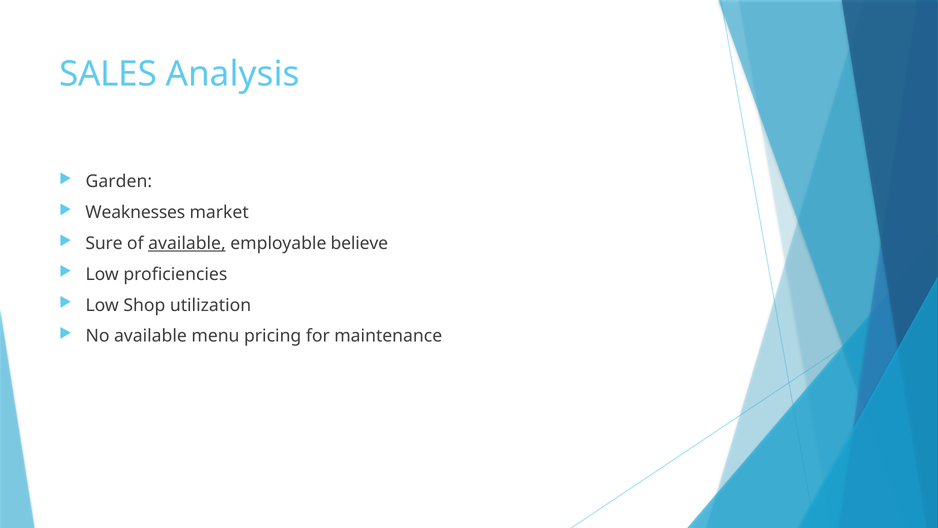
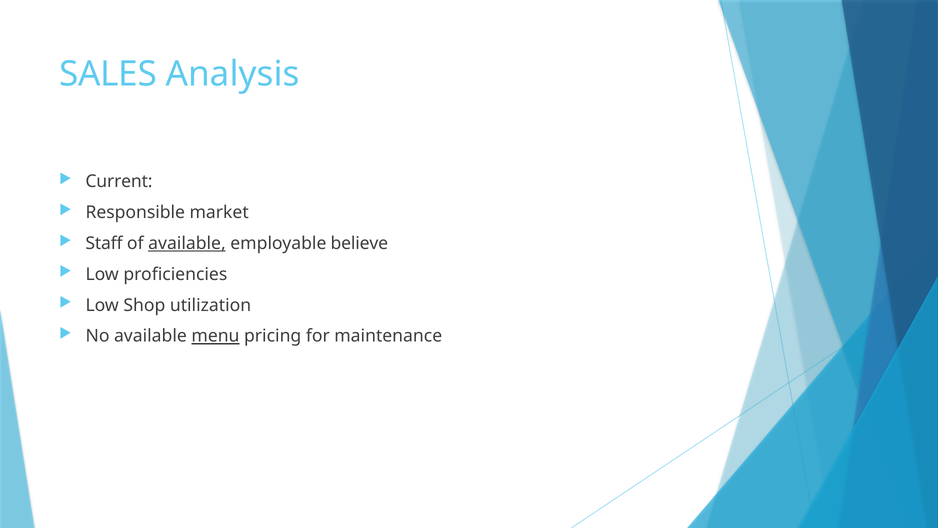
Garden: Garden -> Current
Weaknesses: Weaknesses -> Responsible
Sure: Sure -> Staff
menu underline: none -> present
